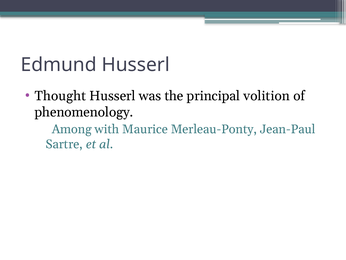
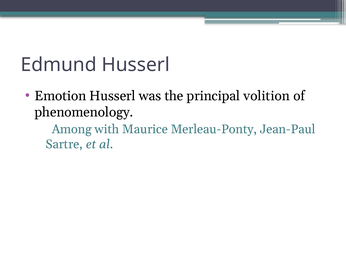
Thought: Thought -> Emotion
